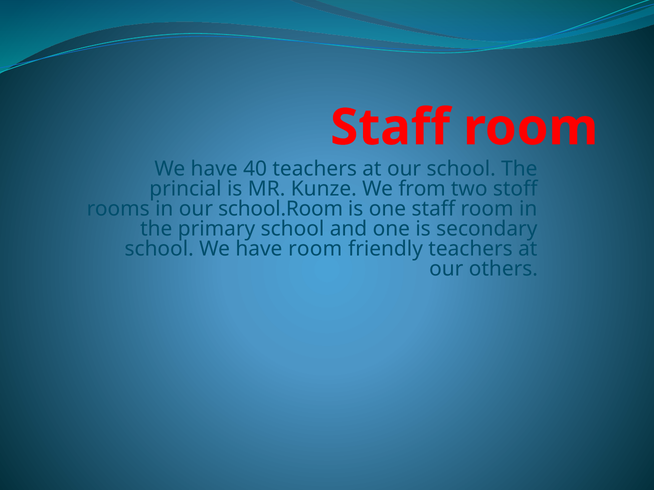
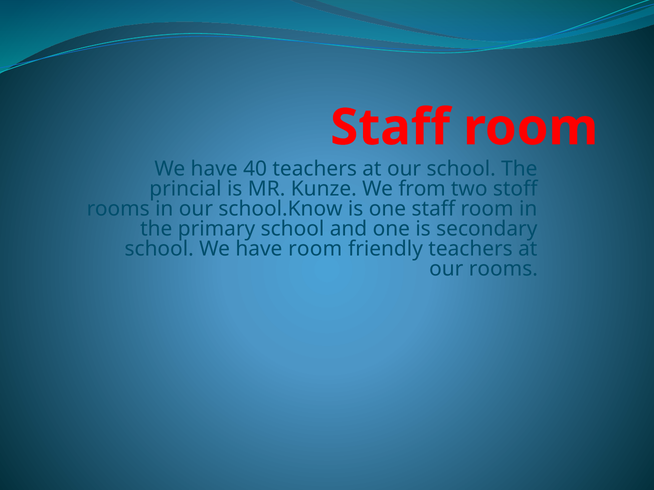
school.Room: school.Room -> school.Know
our others: others -> rooms
